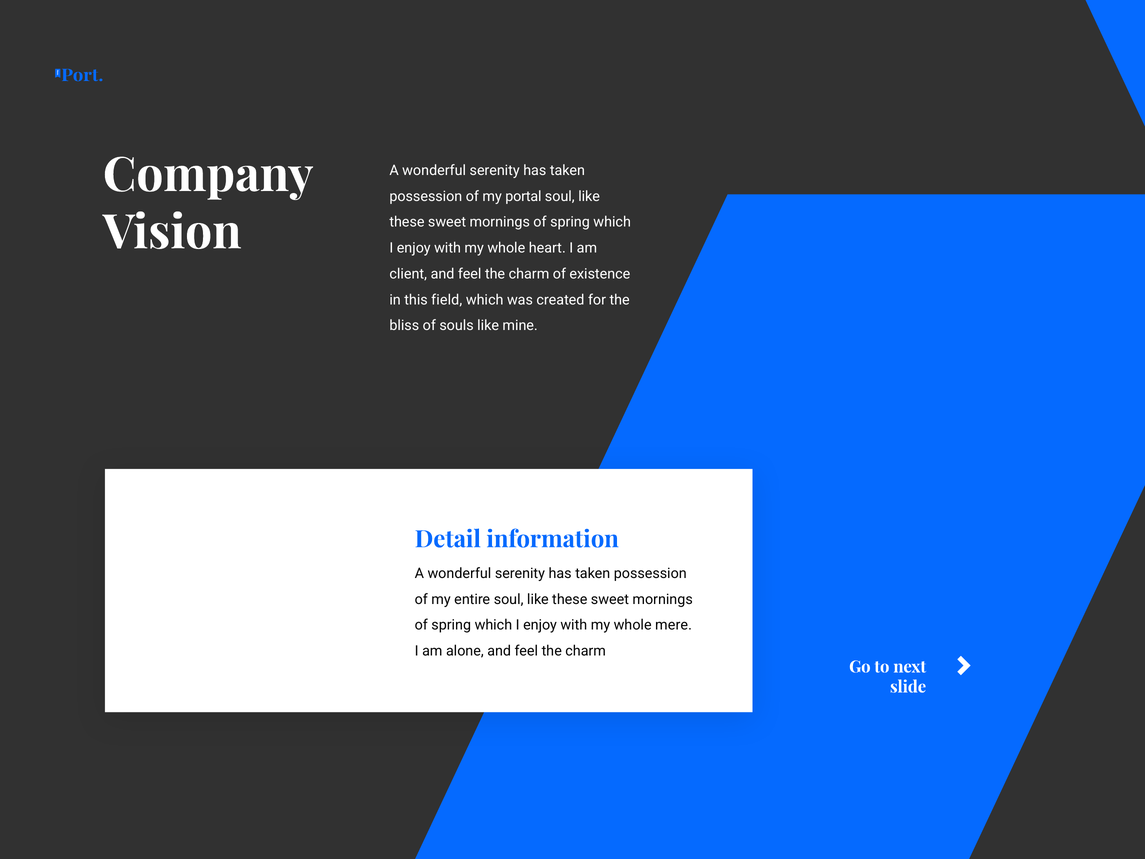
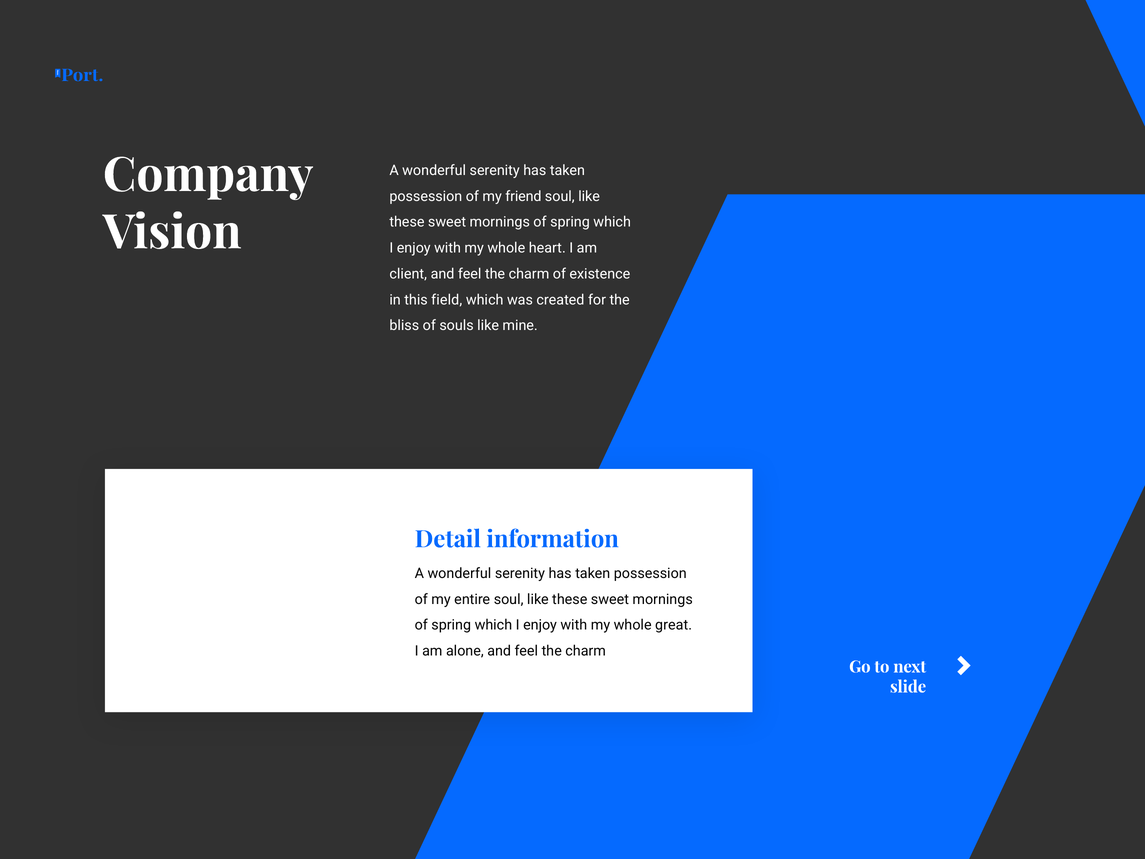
portal: portal -> friend
mere: mere -> great
